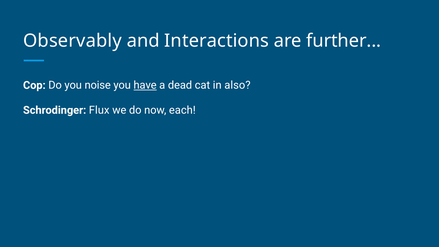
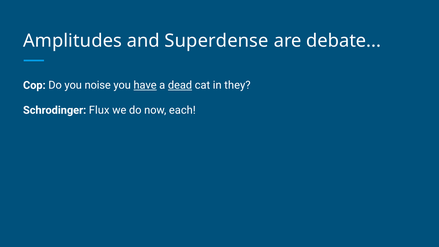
Observably: Observably -> Amplitudes
Interactions: Interactions -> Superdense
further: further -> debate
dead underline: none -> present
also: also -> they
